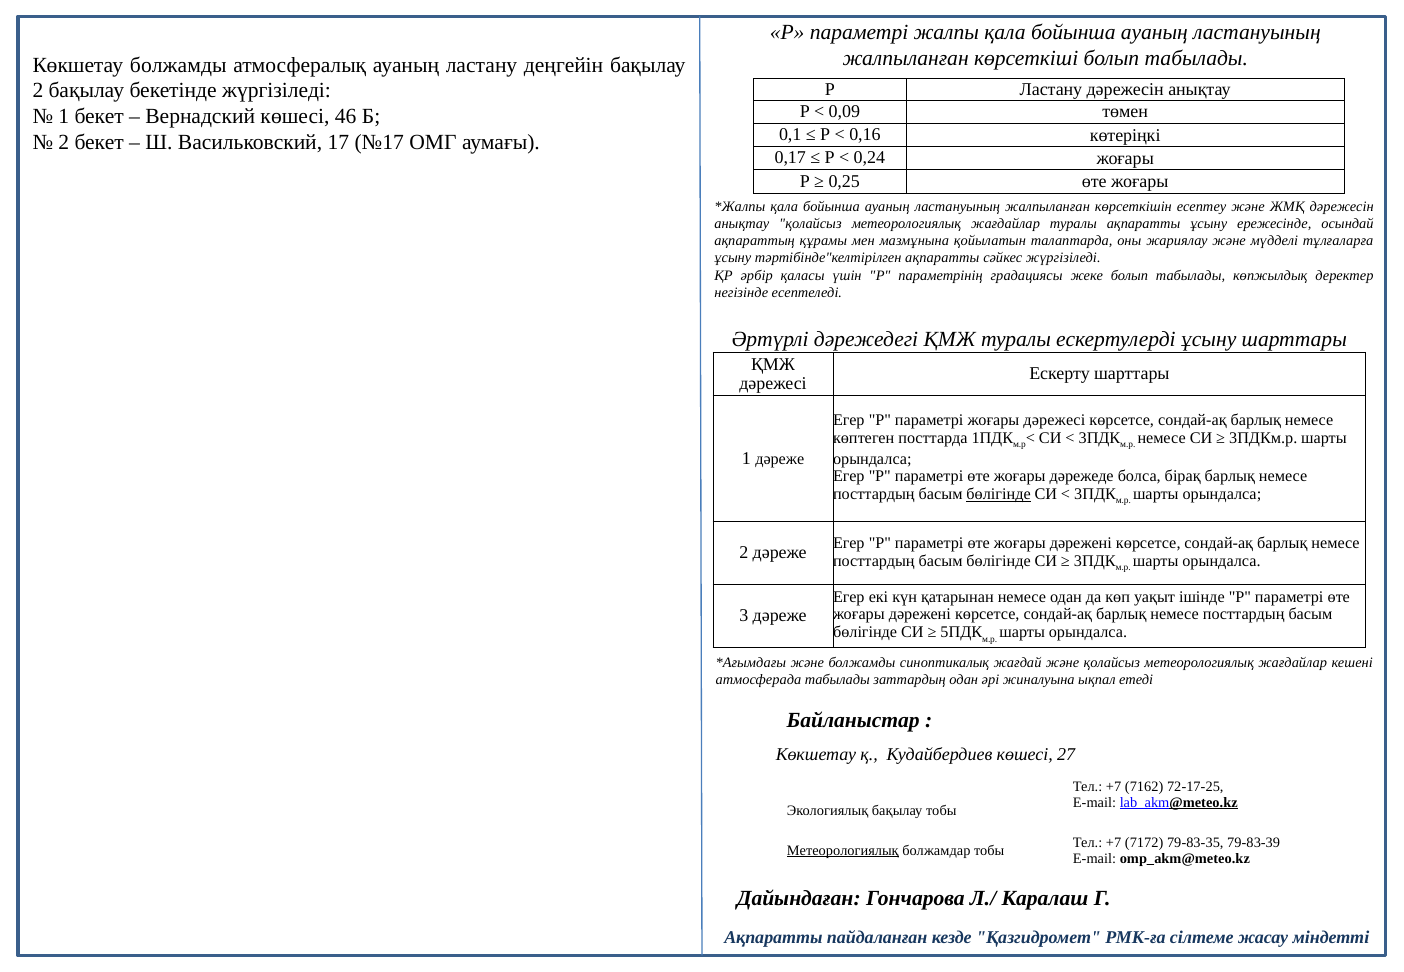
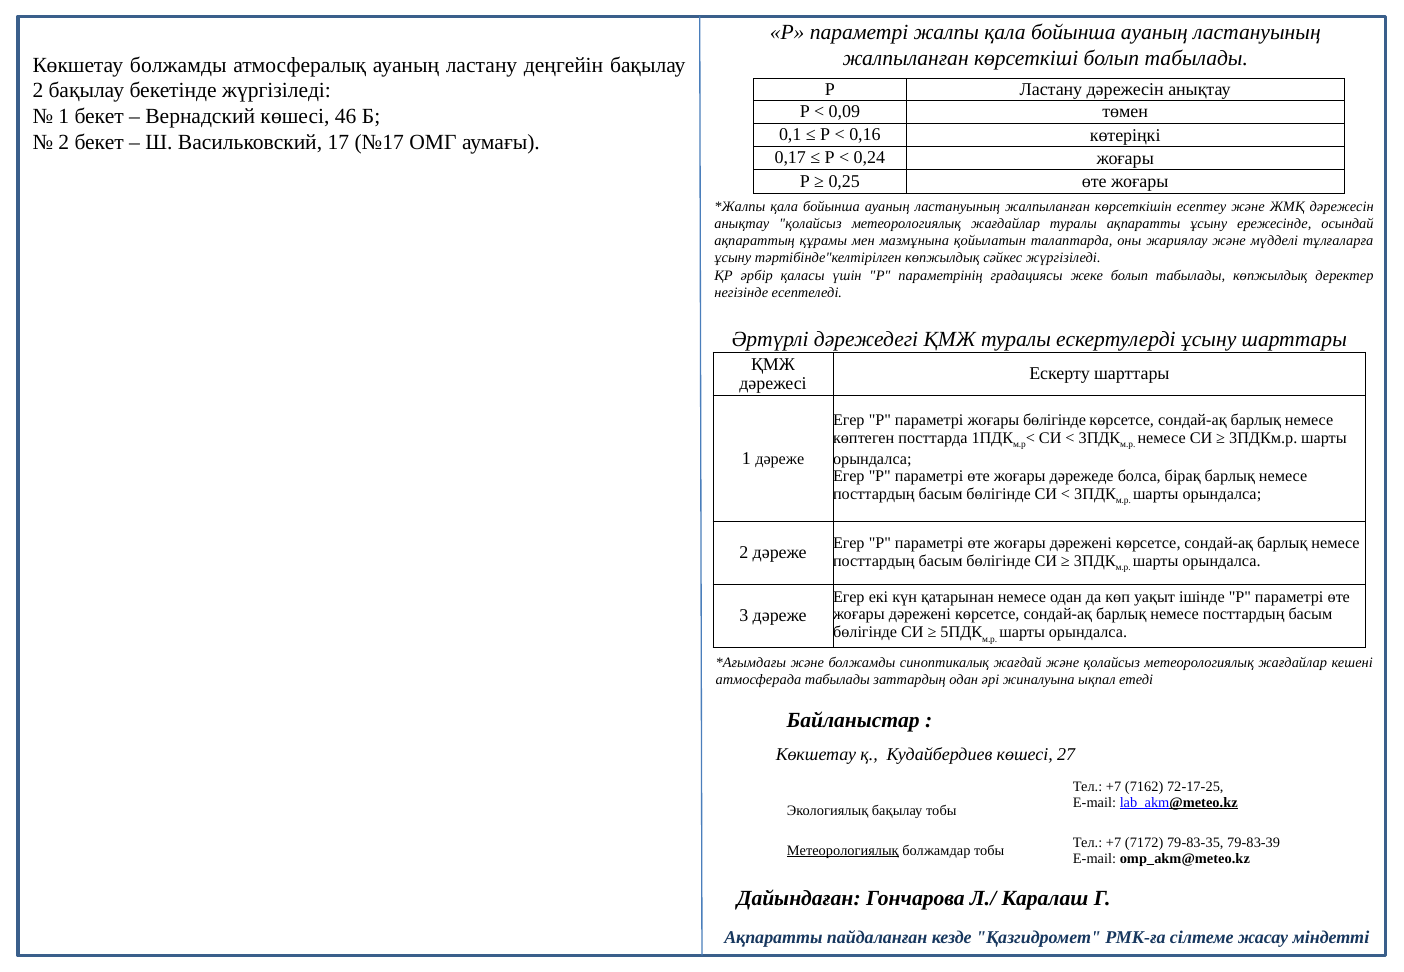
тәртібінде"келтірілген ақпаратты: ақпаратты -> көпжылдық
жоғары дәрежесі: дәрежесі -> бөлігінде
бөлігінде at (999, 495) underline: present -> none
